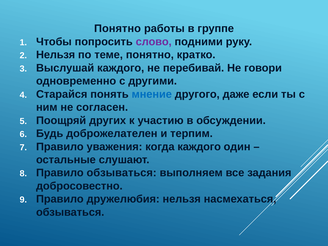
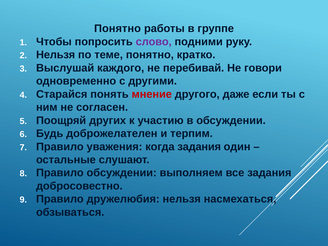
мнение colour: blue -> red
когда каждого: каждого -> задания
Правило обзываться: обзываться -> обсуждении
